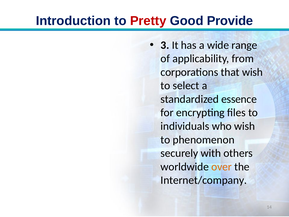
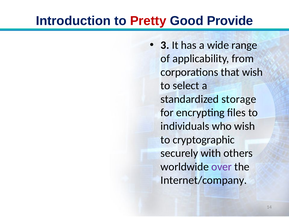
essence: essence -> storage
phenomenon: phenomenon -> cryptographic
over colour: orange -> purple
